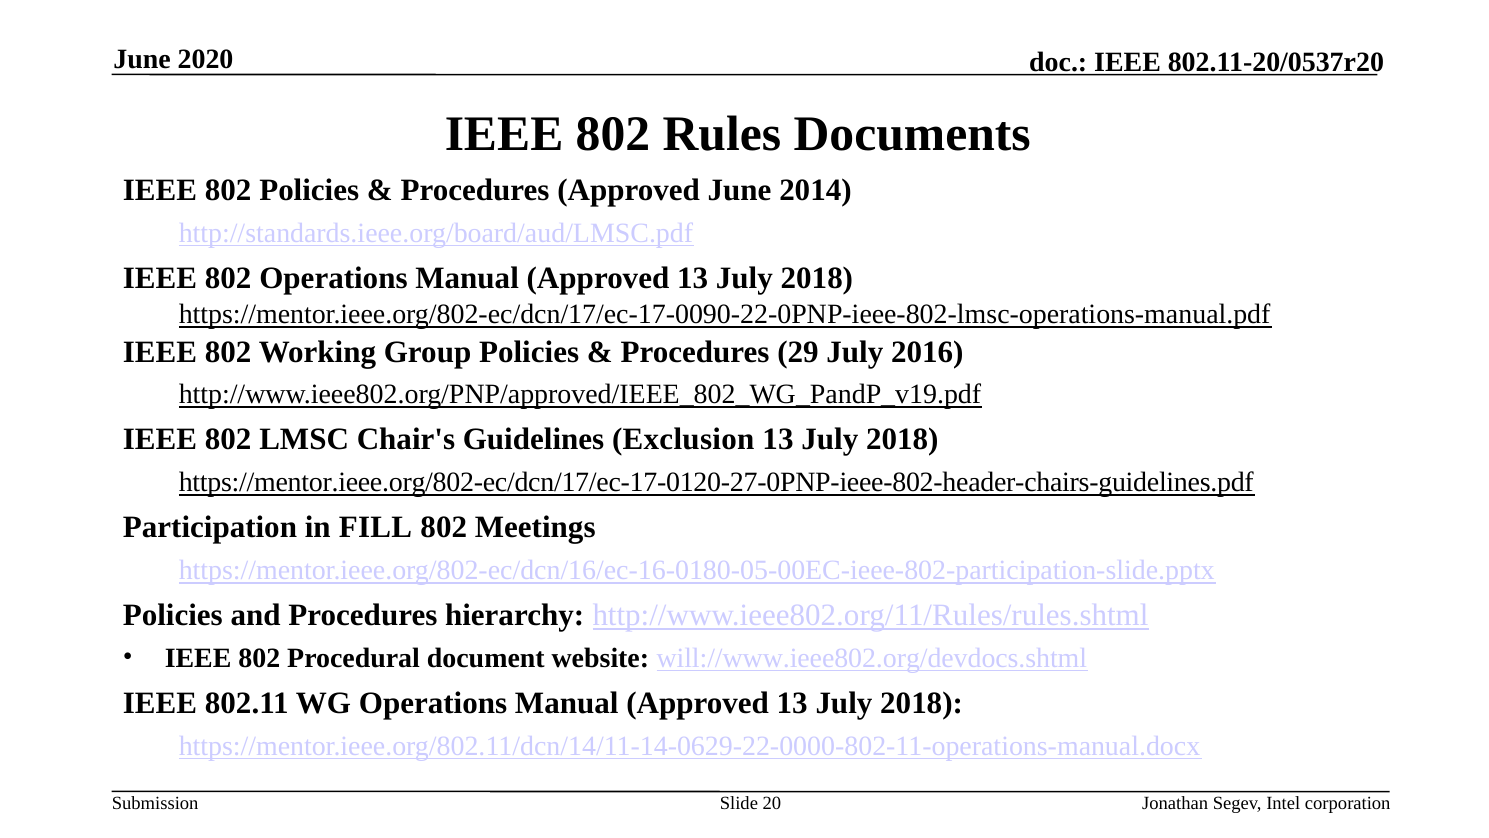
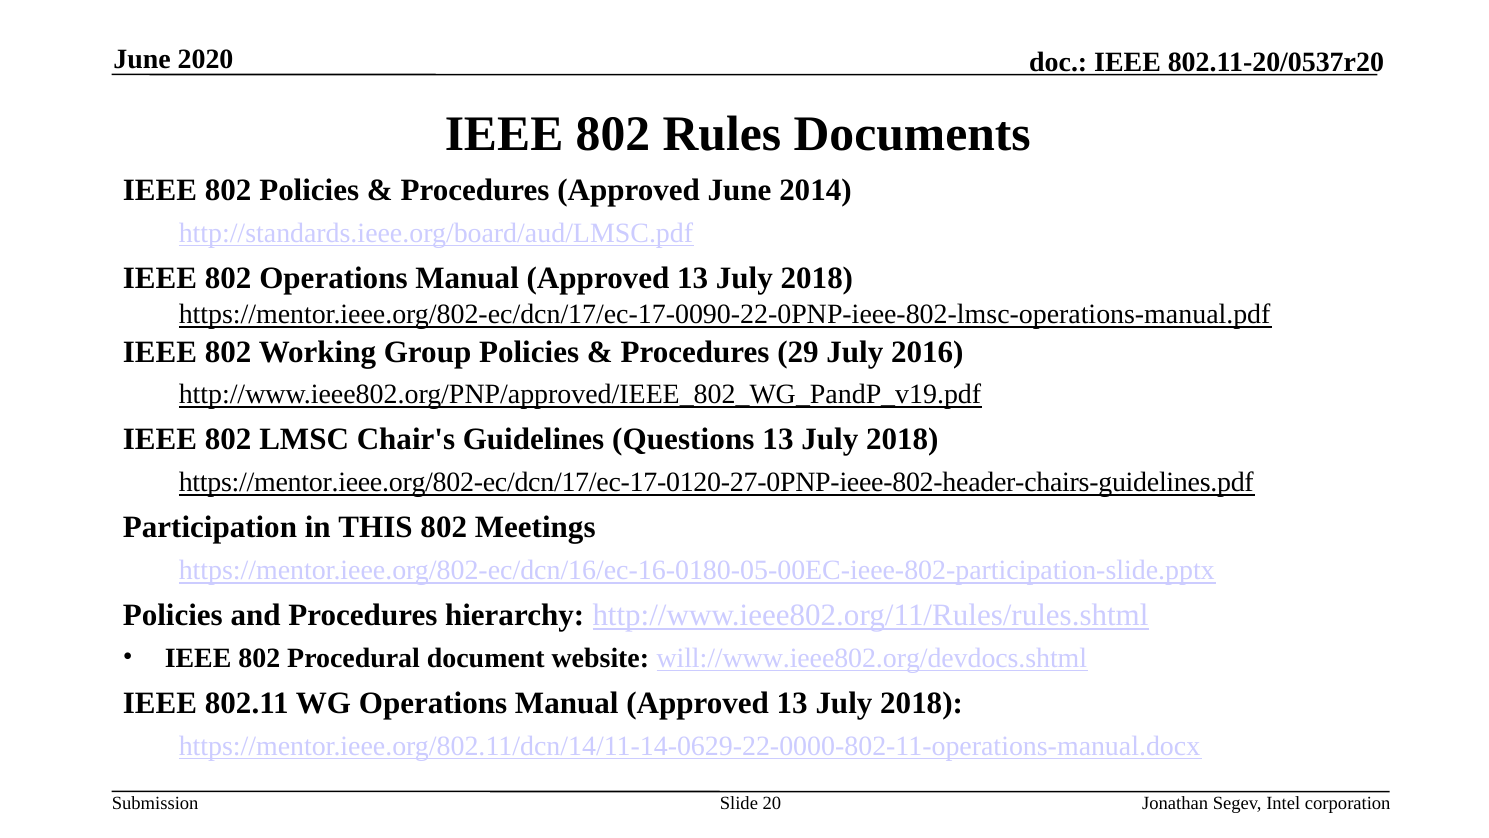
Exclusion: Exclusion -> Questions
FILL: FILL -> THIS
